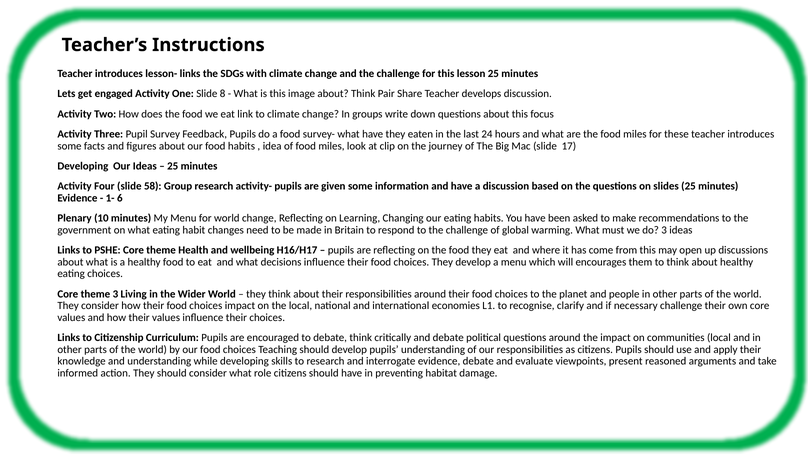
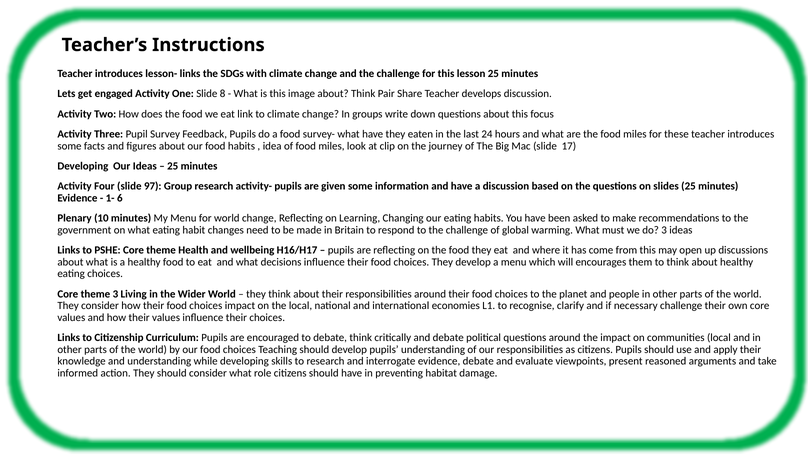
58: 58 -> 97
